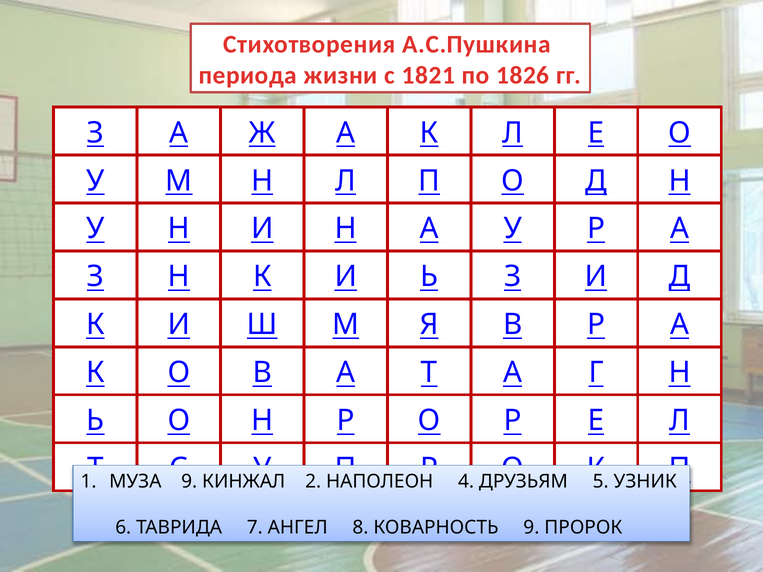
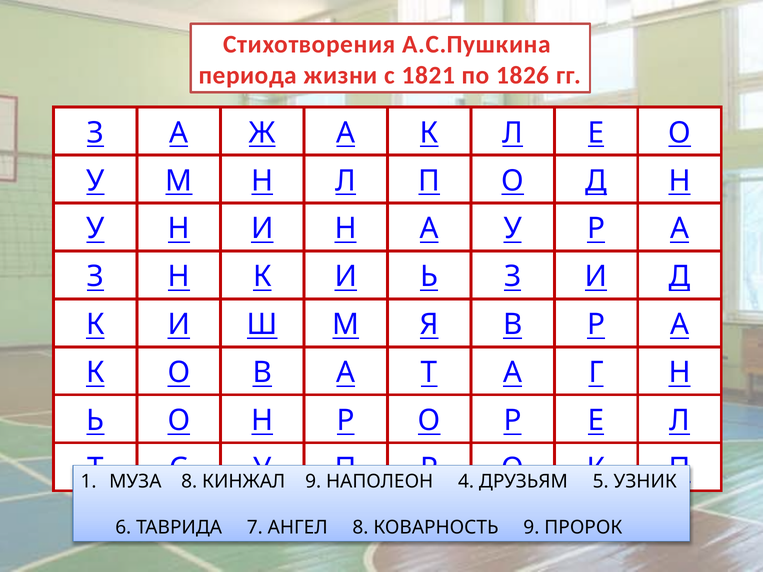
МУЗА 9: 9 -> 8
2 at (313, 482): 2 -> 9
